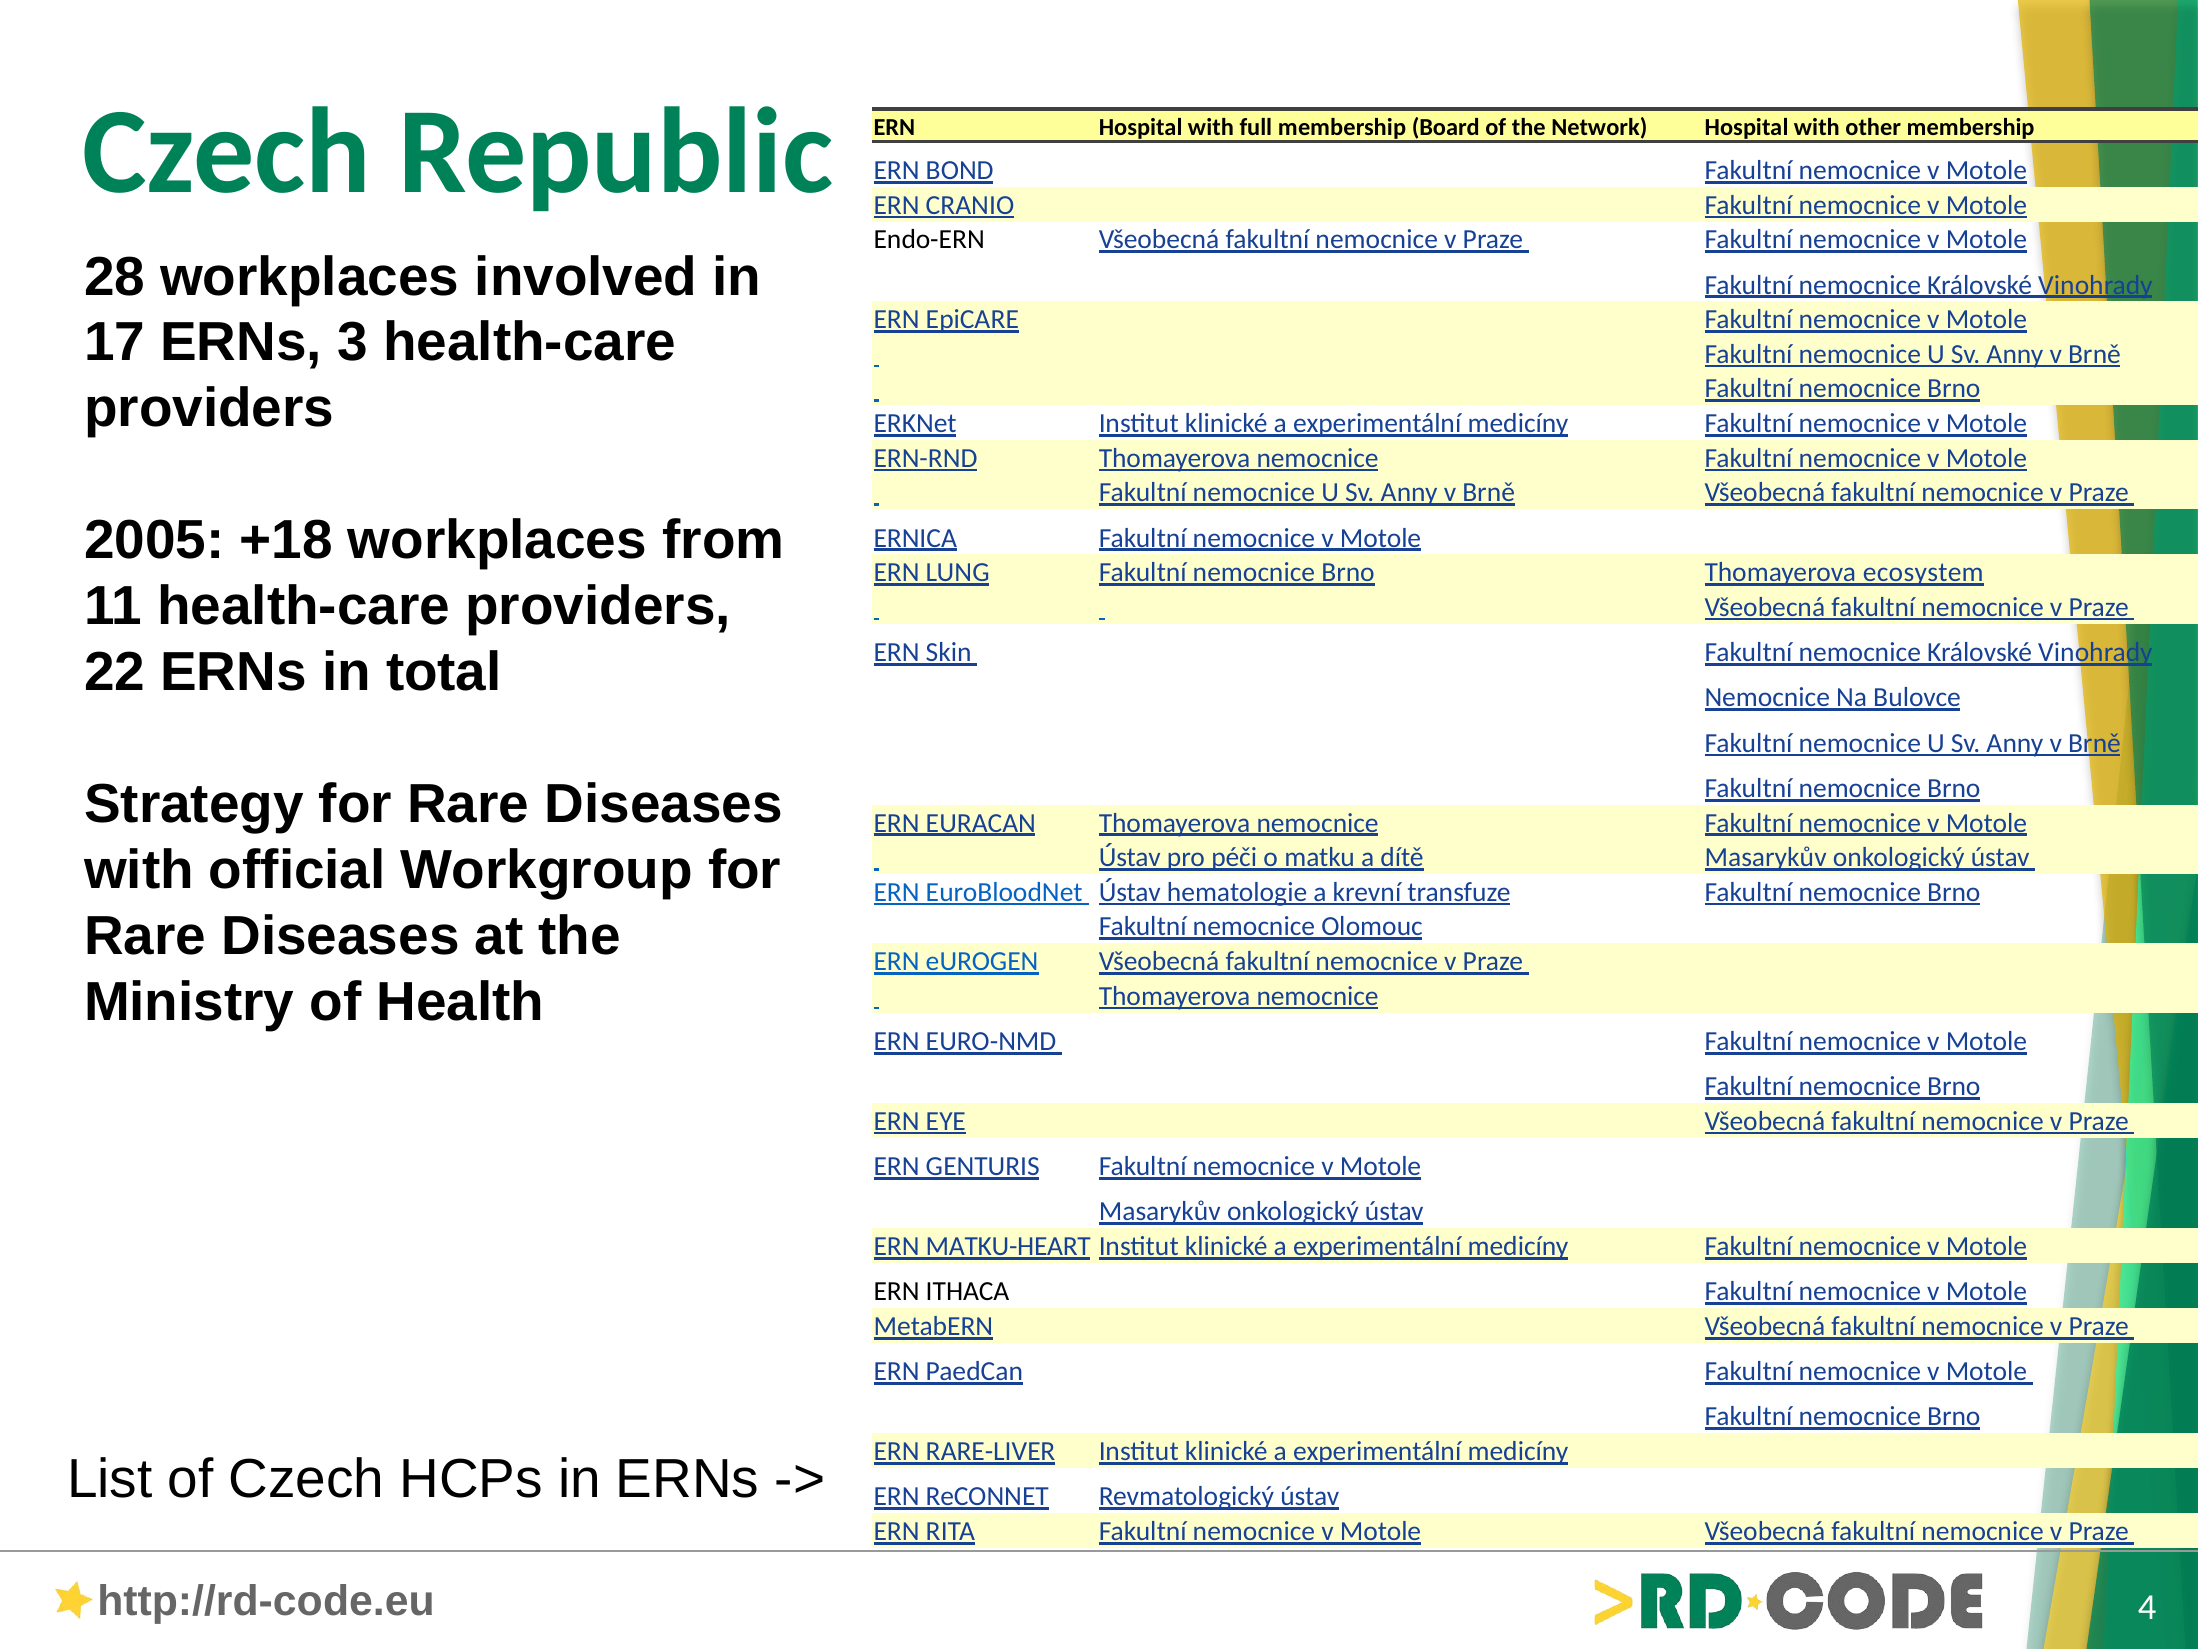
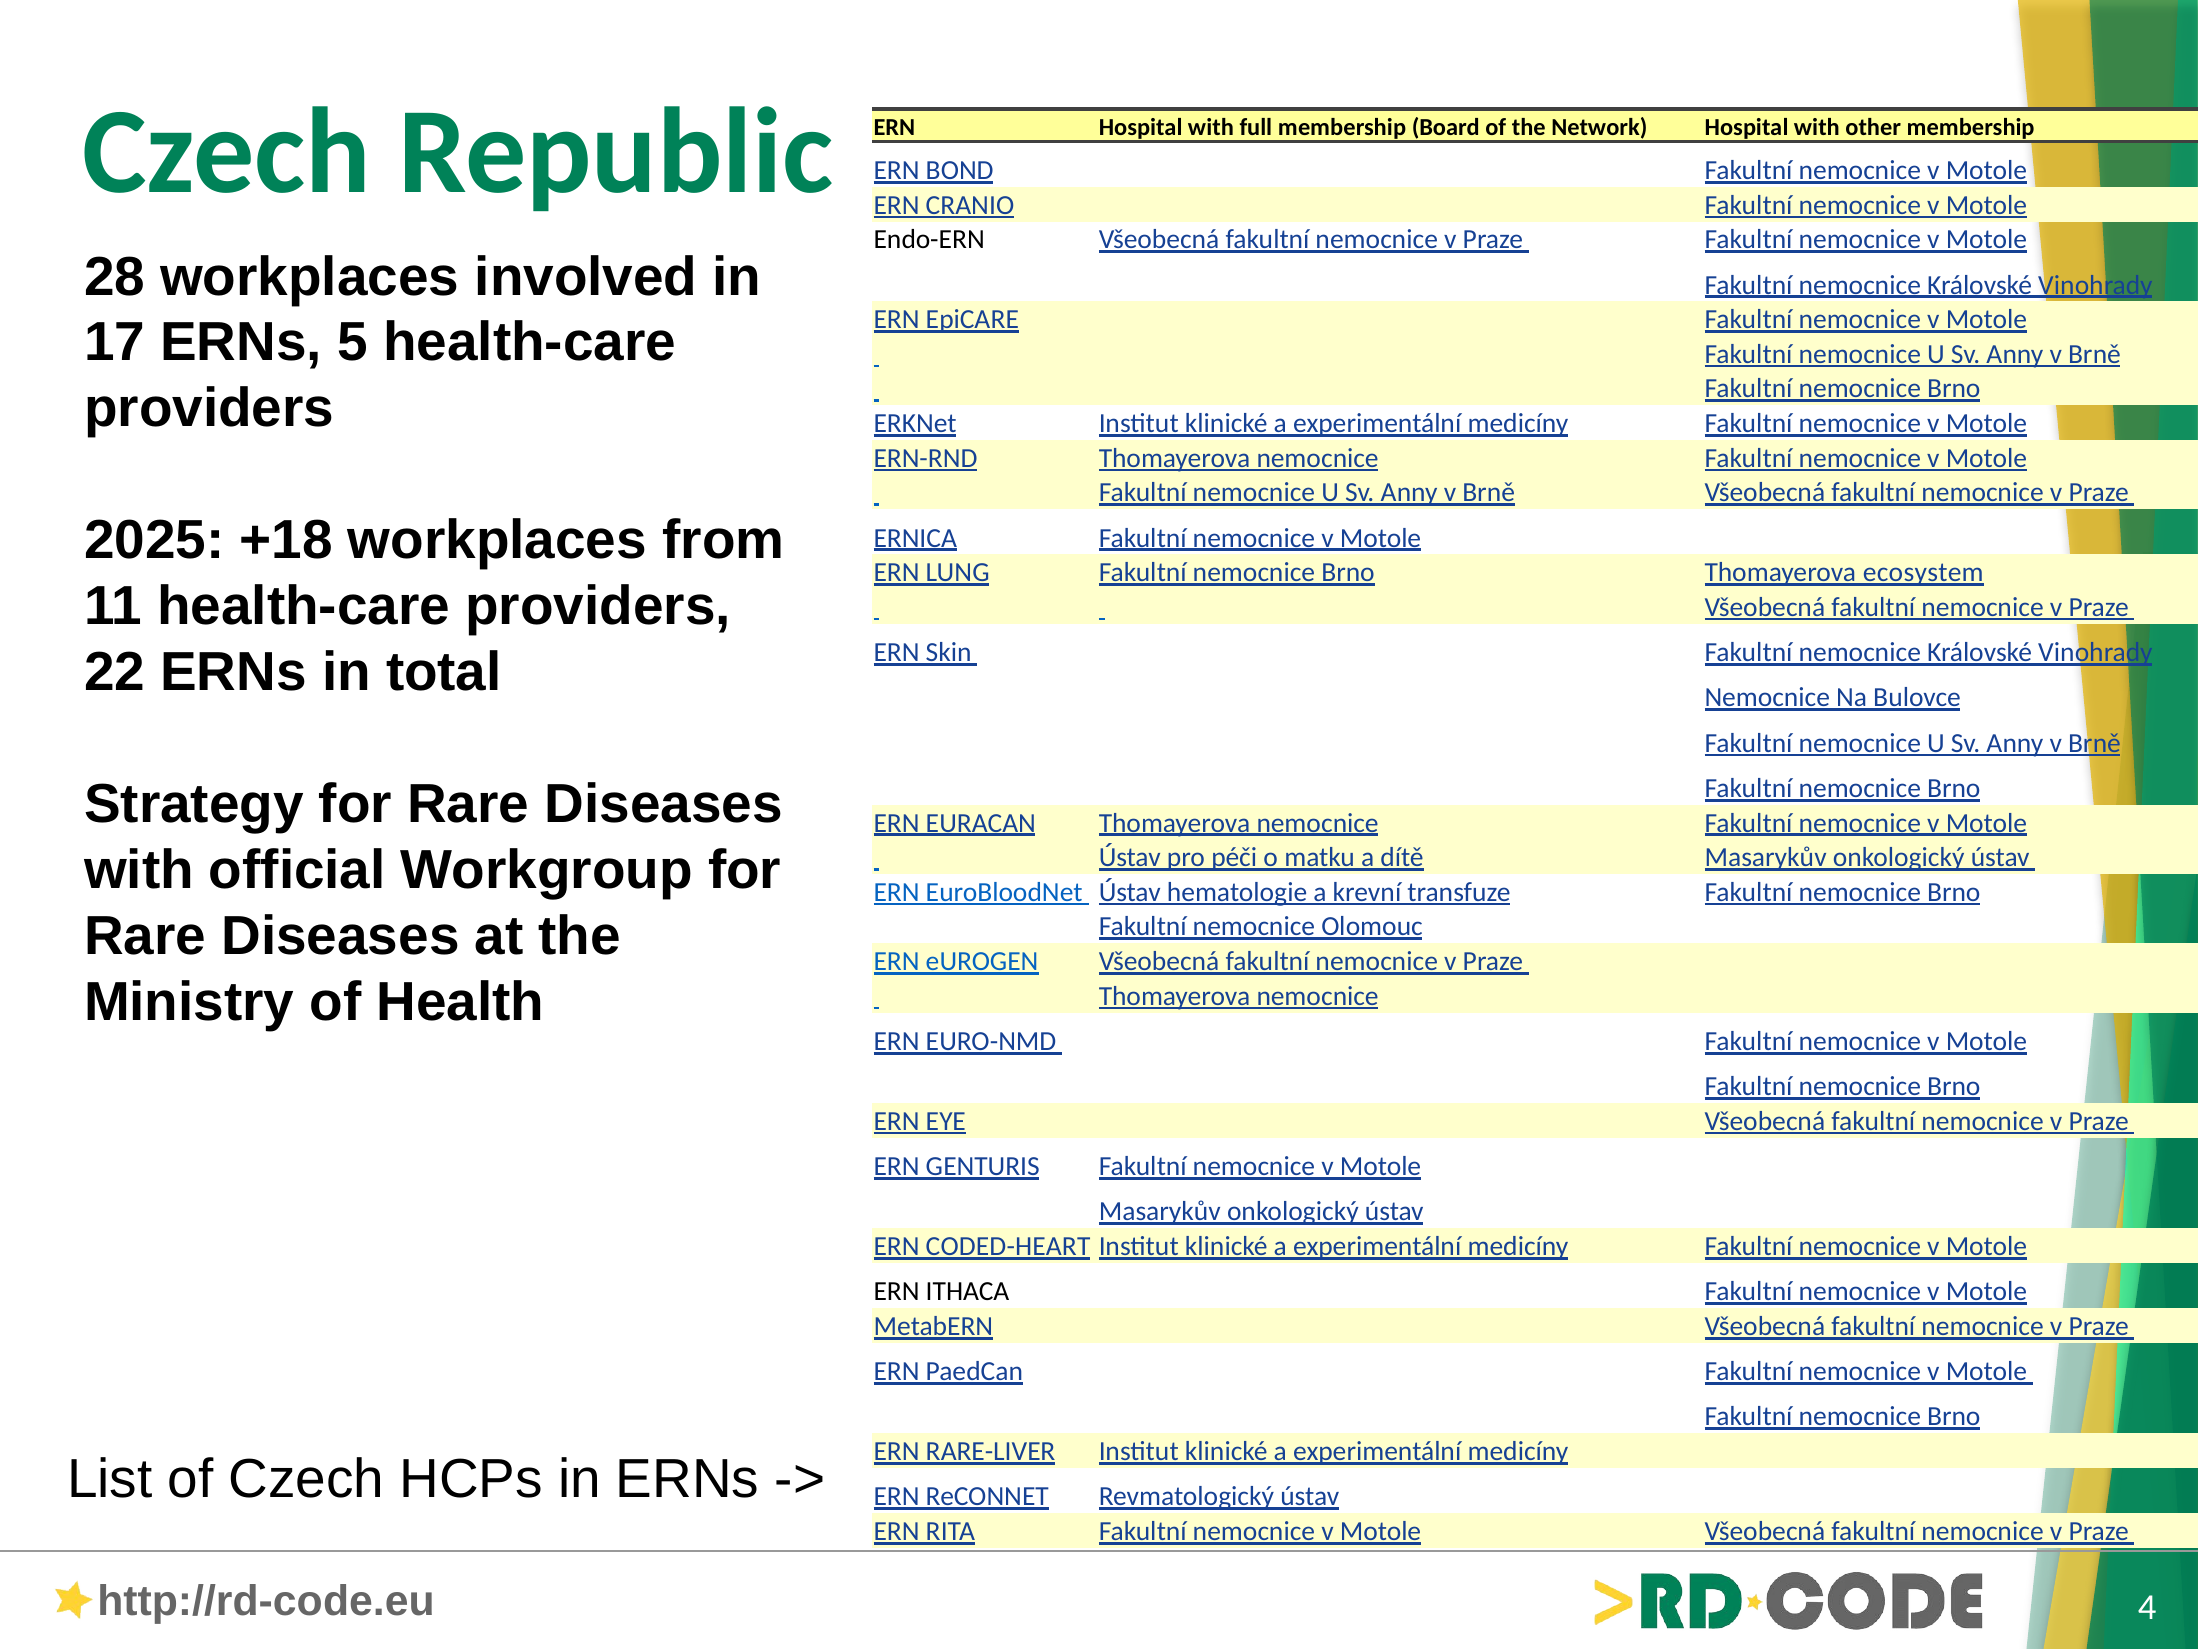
3: 3 -> 5
2005: 2005 -> 2025
MATKU-HEART: MATKU-HEART -> CODED-HEART
